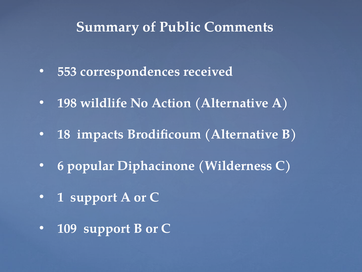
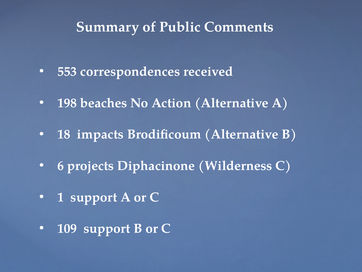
wildlife: wildlife -> beaches
popular: popular -> projects
